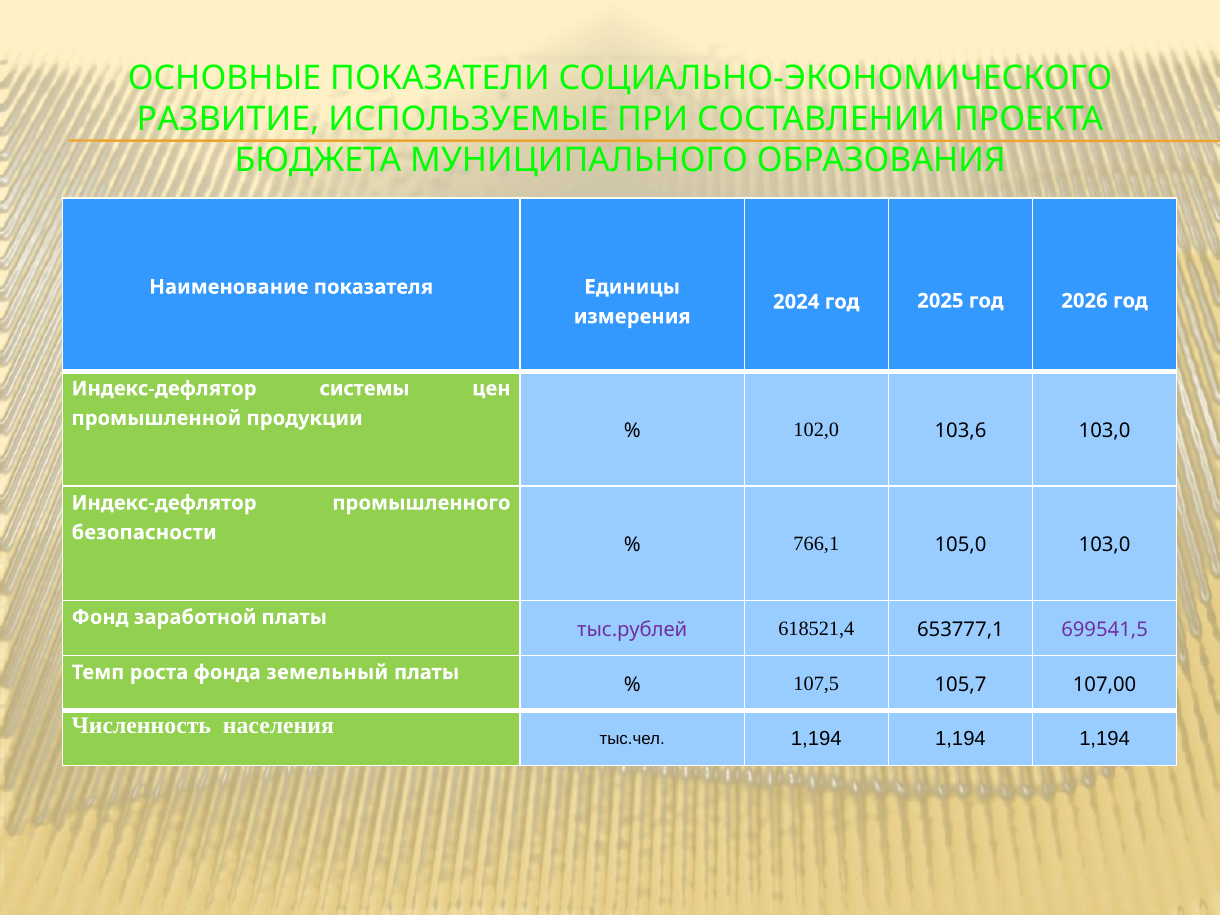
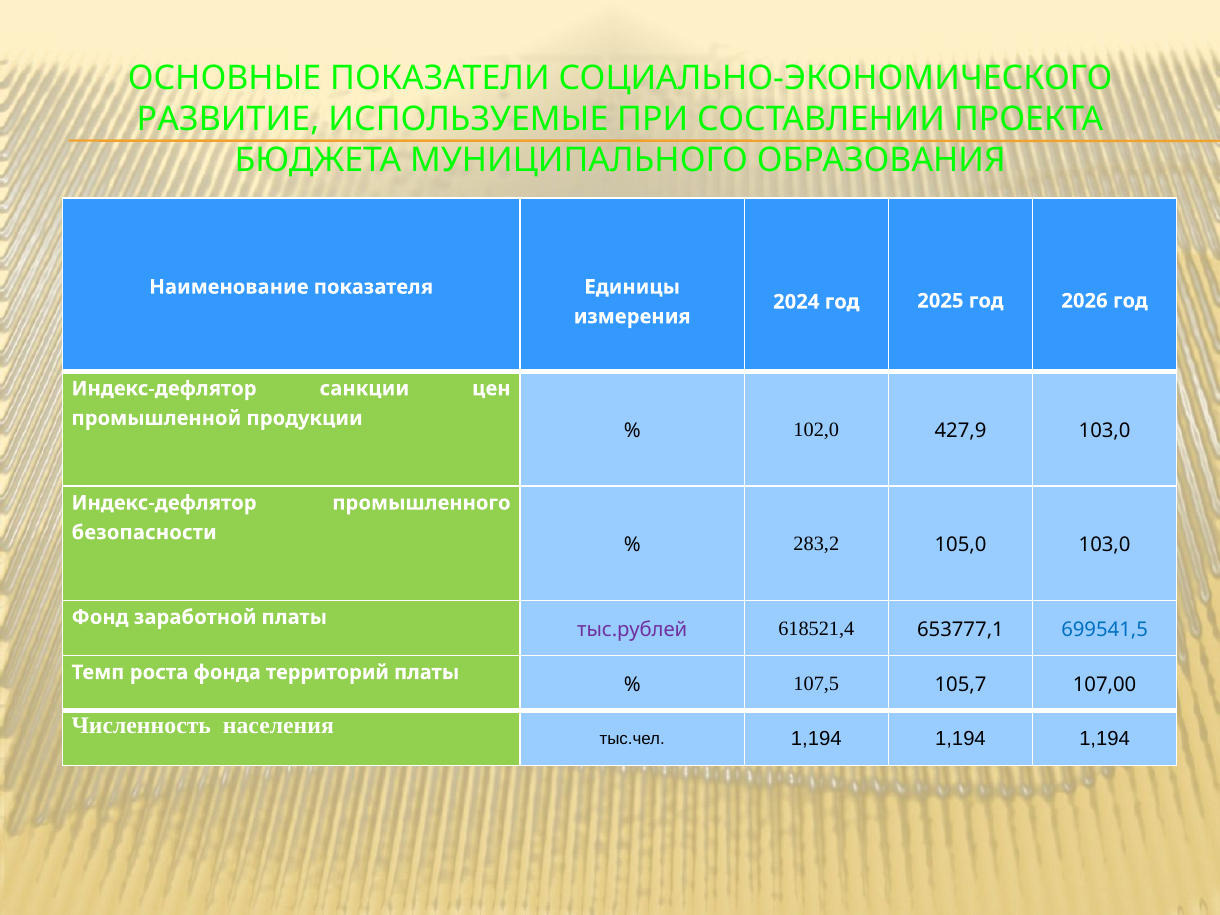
системы: системы -> санкции
103,6: 103,6 -> 427,9
766,1: 766,1 -> 283,2
699541,5 colour: purple -> blue
земельный: земельный -> территорий
